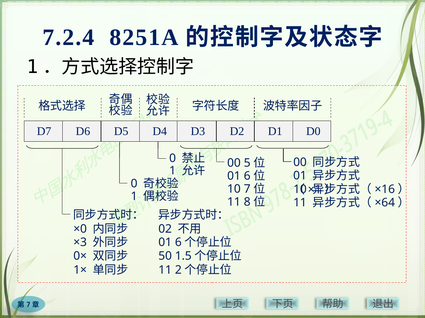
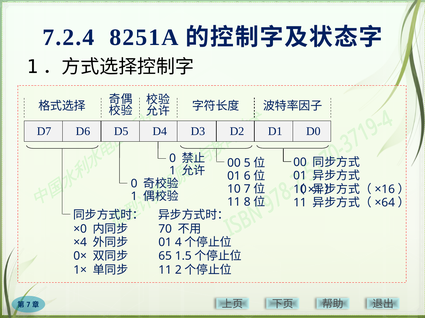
02: 02 -> 70
×3: ×3 -> ×4
6 at (178, 243): 6 -> 4
50: 50 -> 65
